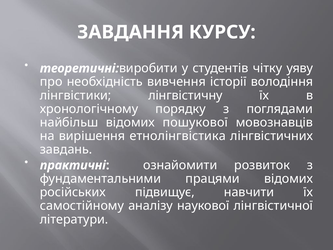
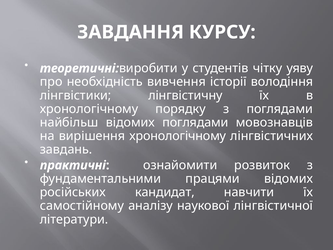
відомих пошукової: пошукової -> поглядами
вирішення етнолінгвістика: етнолінгвістика -> хронологічному
підвищує: підвищує -> кандидат
